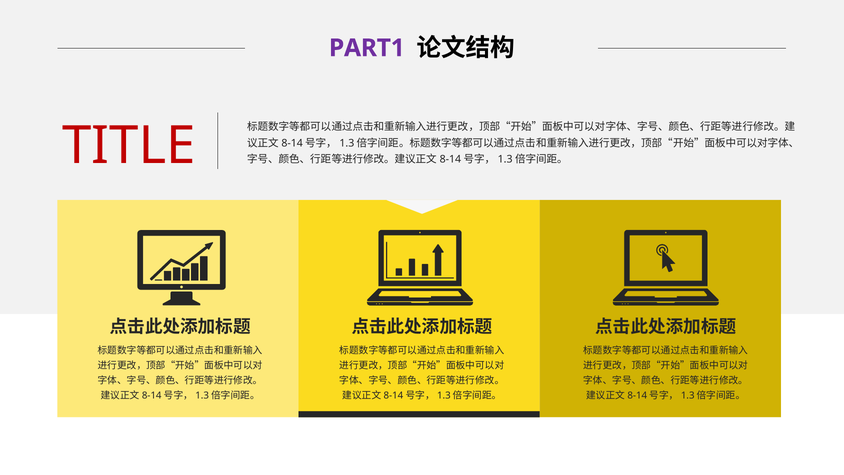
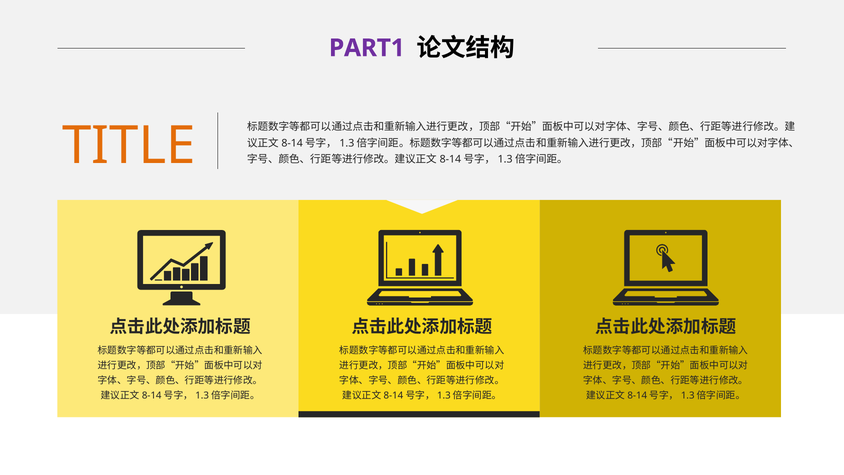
TITLE colour: red -> orange
